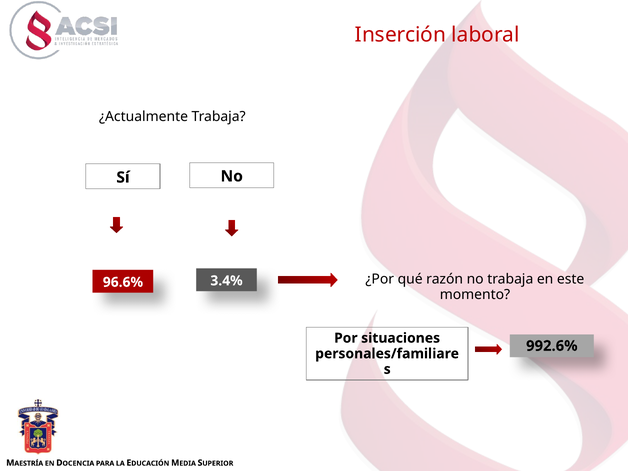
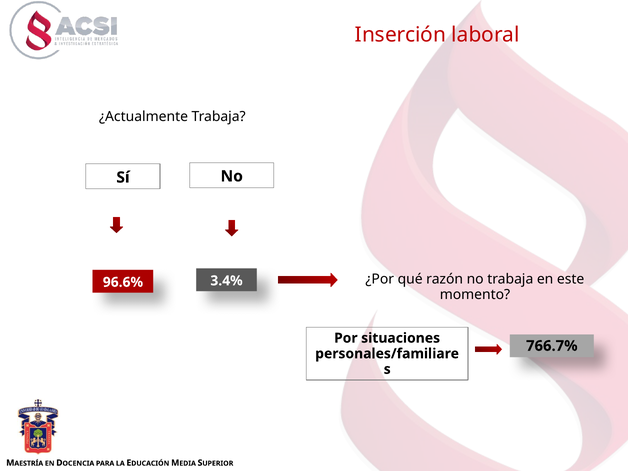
992.6%: 992.6% -> 766.7%
